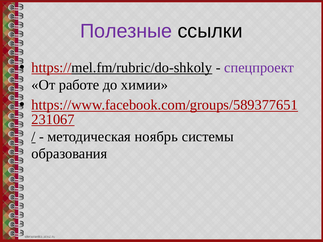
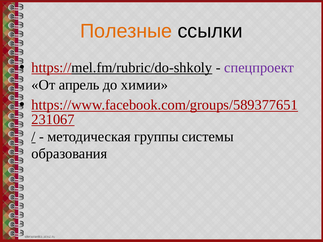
Полезные colour: purple -> orange
работе: работе -> апрель
ноябрь: ноябрь -> группы
